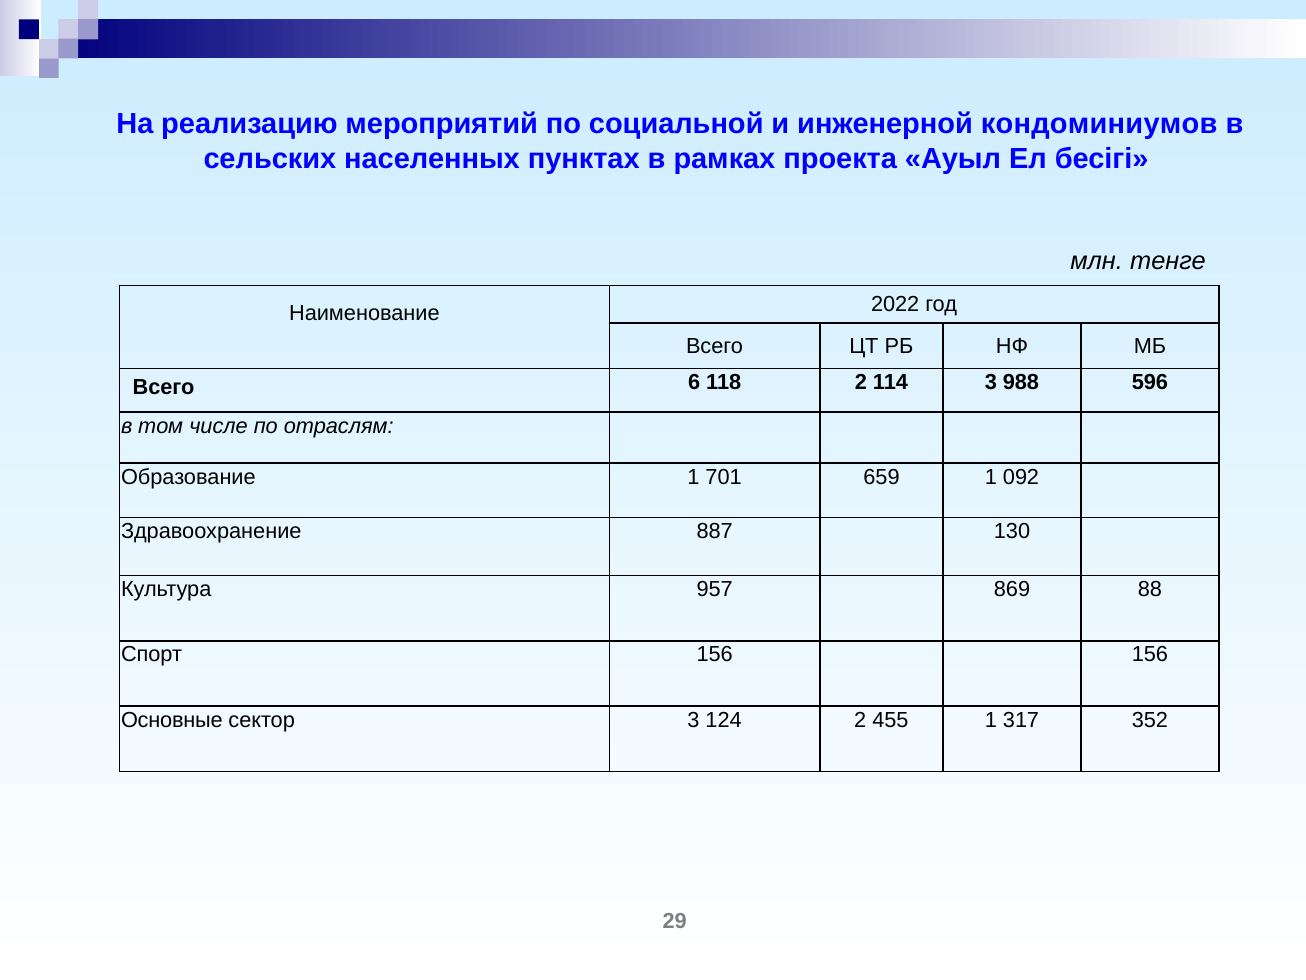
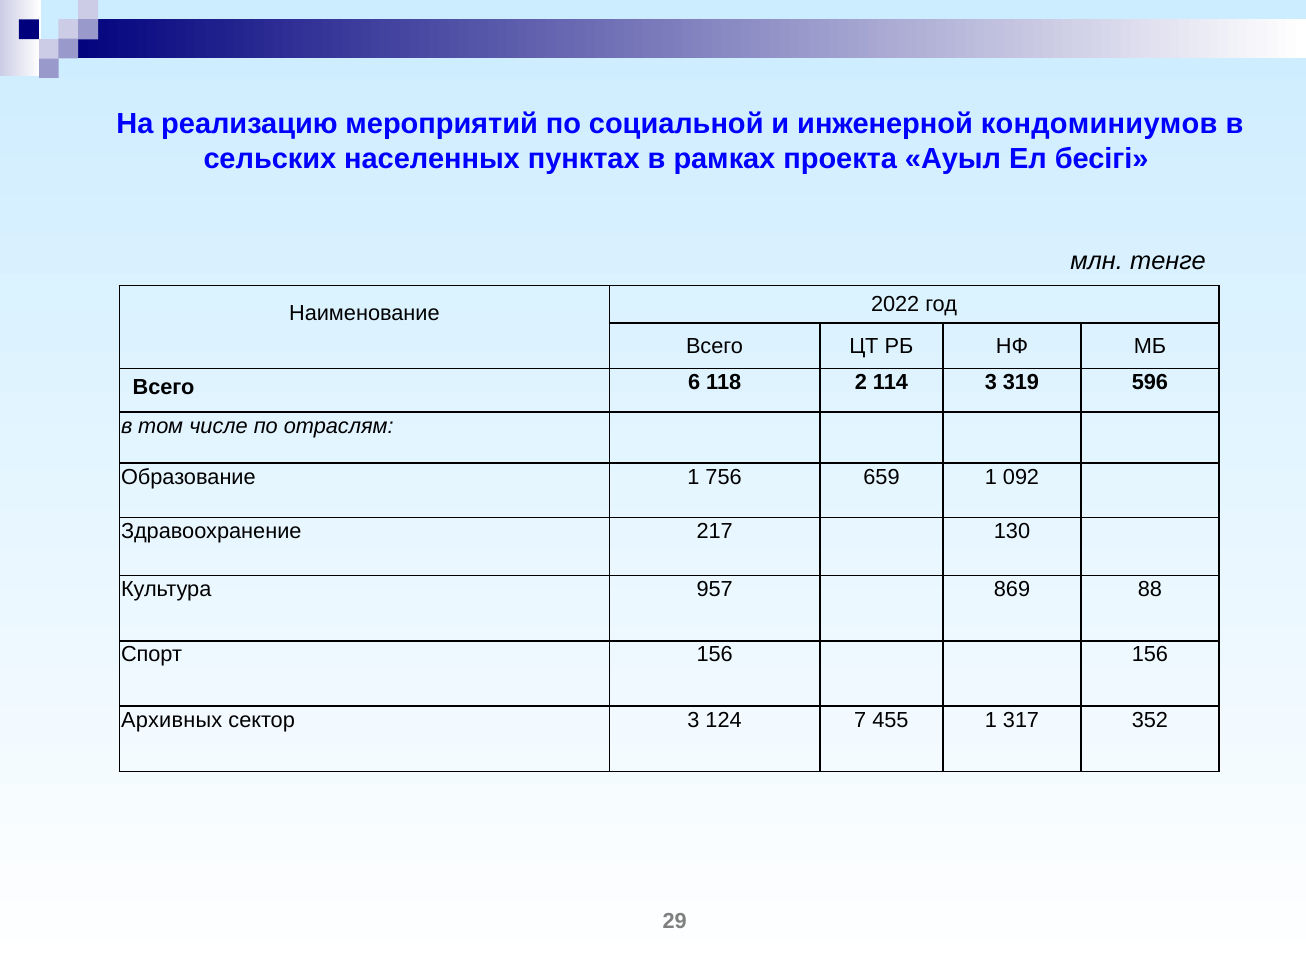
988: 988 -> 319
701: 701 -> 756
887: 887 -> 217
Основные: Основные -> Архивных
124 2: 2 -> 7
